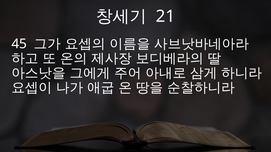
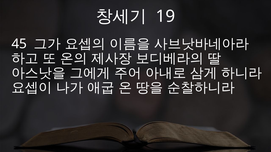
21: 21 -> 19
